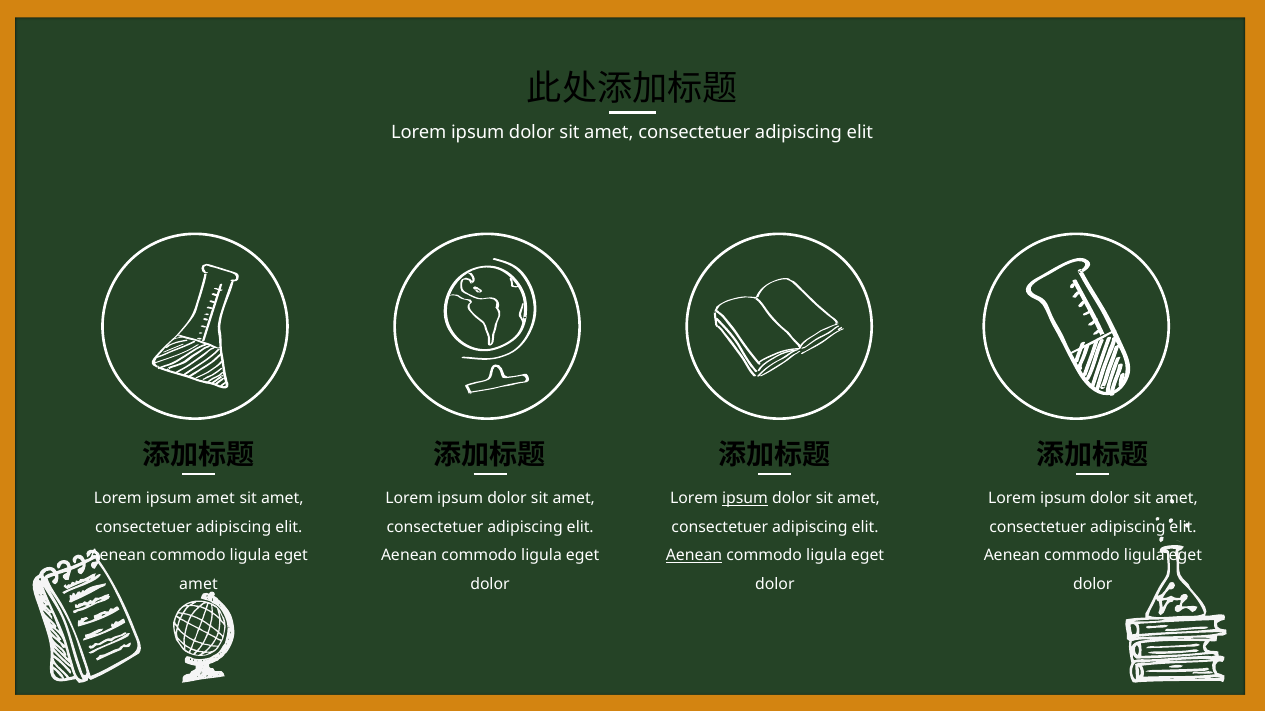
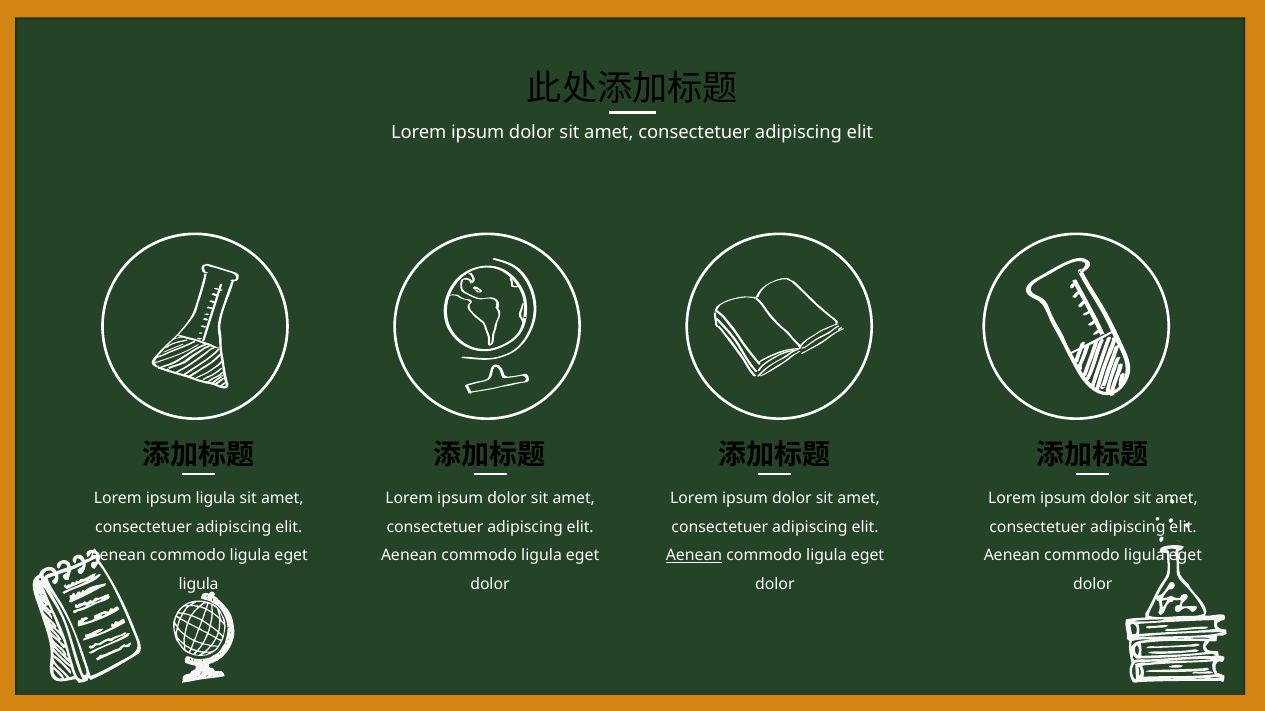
ipsum amet: amet -> ligula
ipsum at (745, 499) underline: present -> none
amet at (198, 585): amet -> ligula
